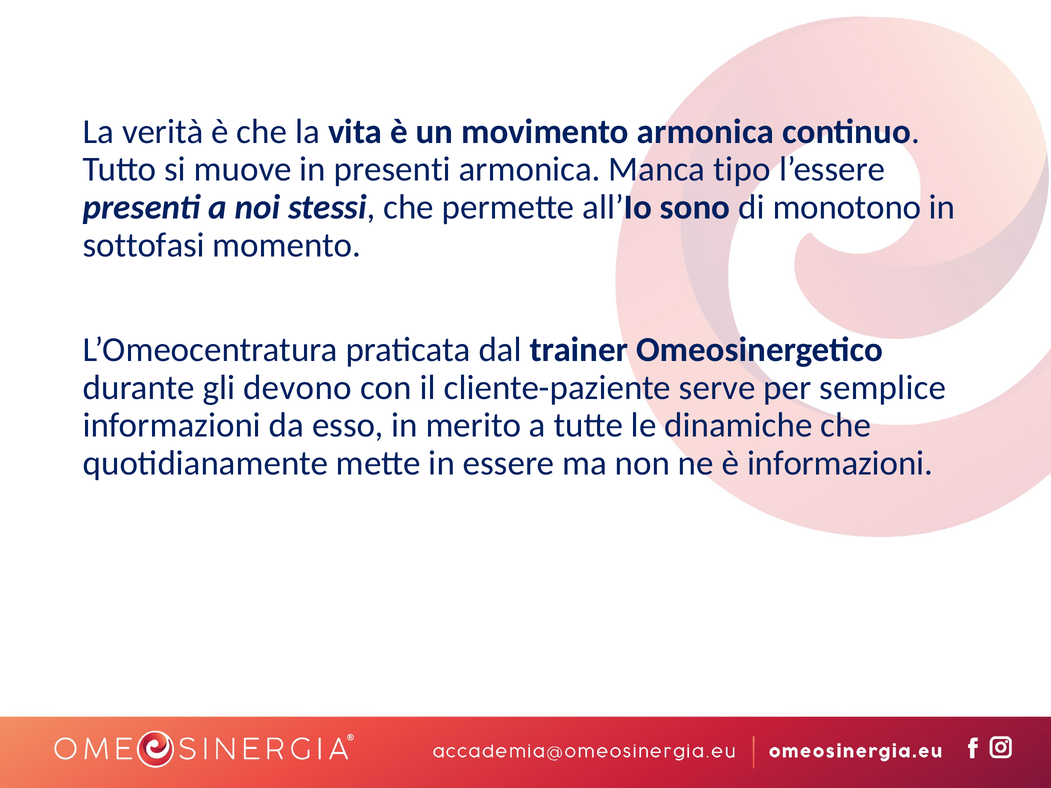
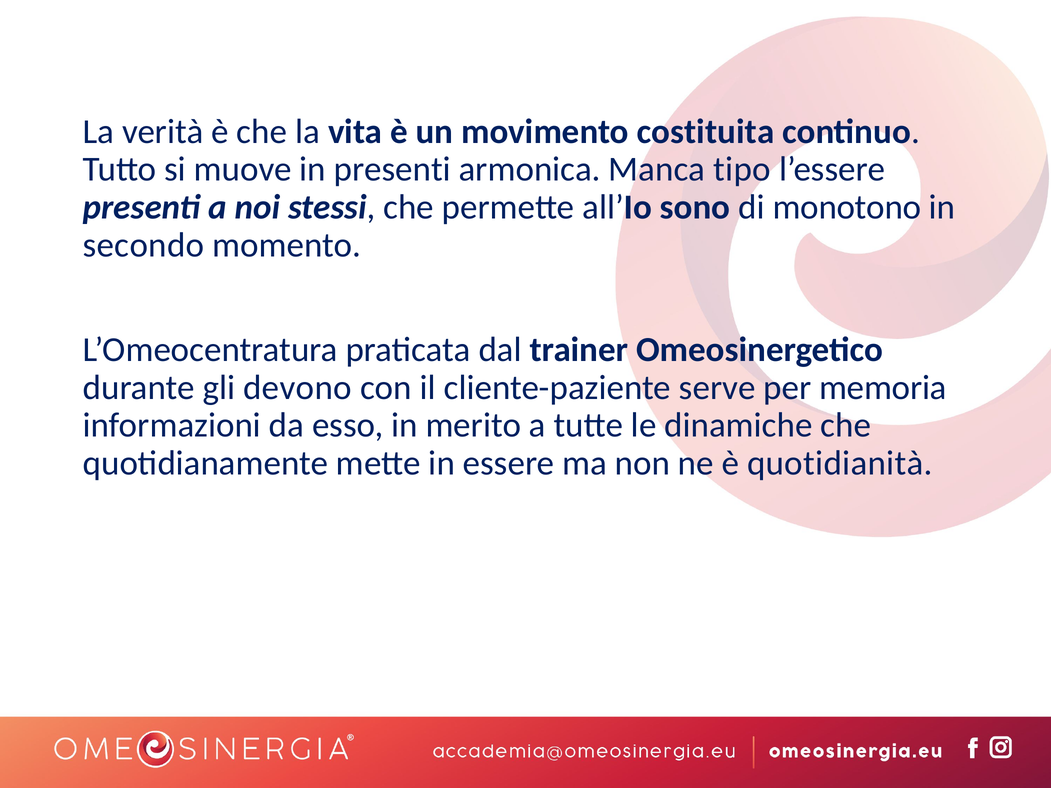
movimento armonica: armonica -> costituita
sottofasi: sottofasi -> secondo
semplice: semplice -> memoria
è informazioni: informazioni -> quotidianità
